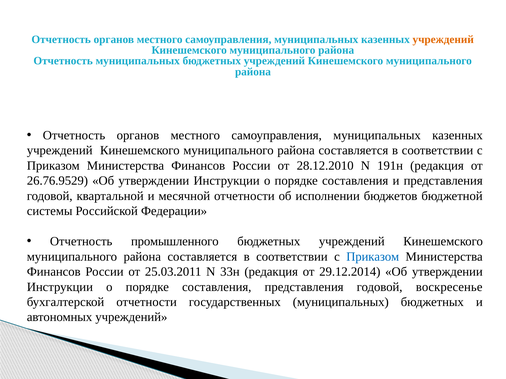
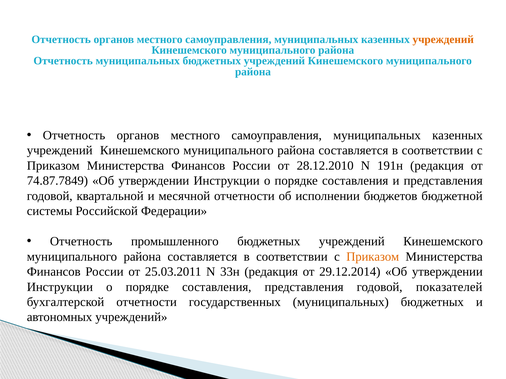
26.76.9529: 26.76.9529 -> 74.87.7849
Приказом at (373, 257) colour: blue -> orange
воскресенье: воскресенье -> показателей
